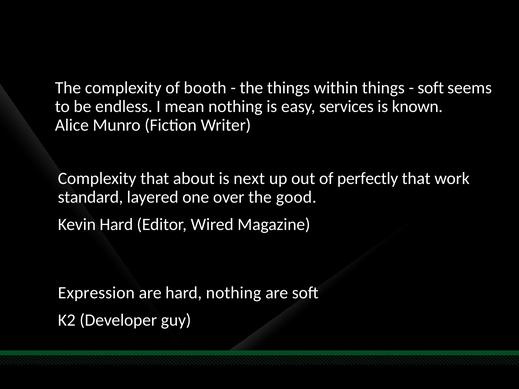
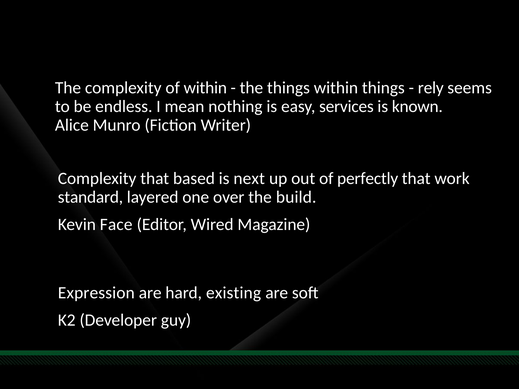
of booth: booth -> within
soft at (431, 88): soft -> rely
about: about -> based
good: good -> build
Kevin Hard: Hard -> Face
hard nothing: nothing -> existing
